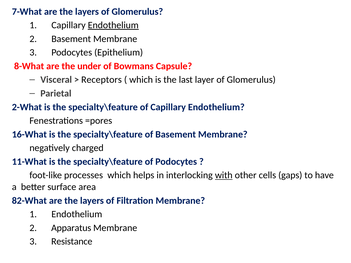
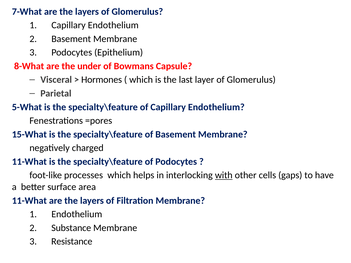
Endothelium at (113, 25) underline: present -> none
Receptors: Receptors -> Hormones
2-What: 2-What -> 5-What
16-What: 16-What -> 15-What
82-What at (29, 201): 82-What -> 11-What
Apparatus: Apparatus -> Substance
